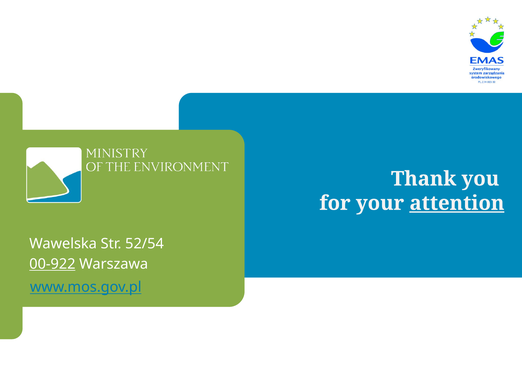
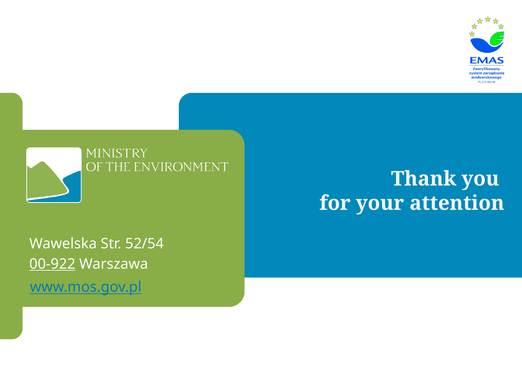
attention underline: present -> none
